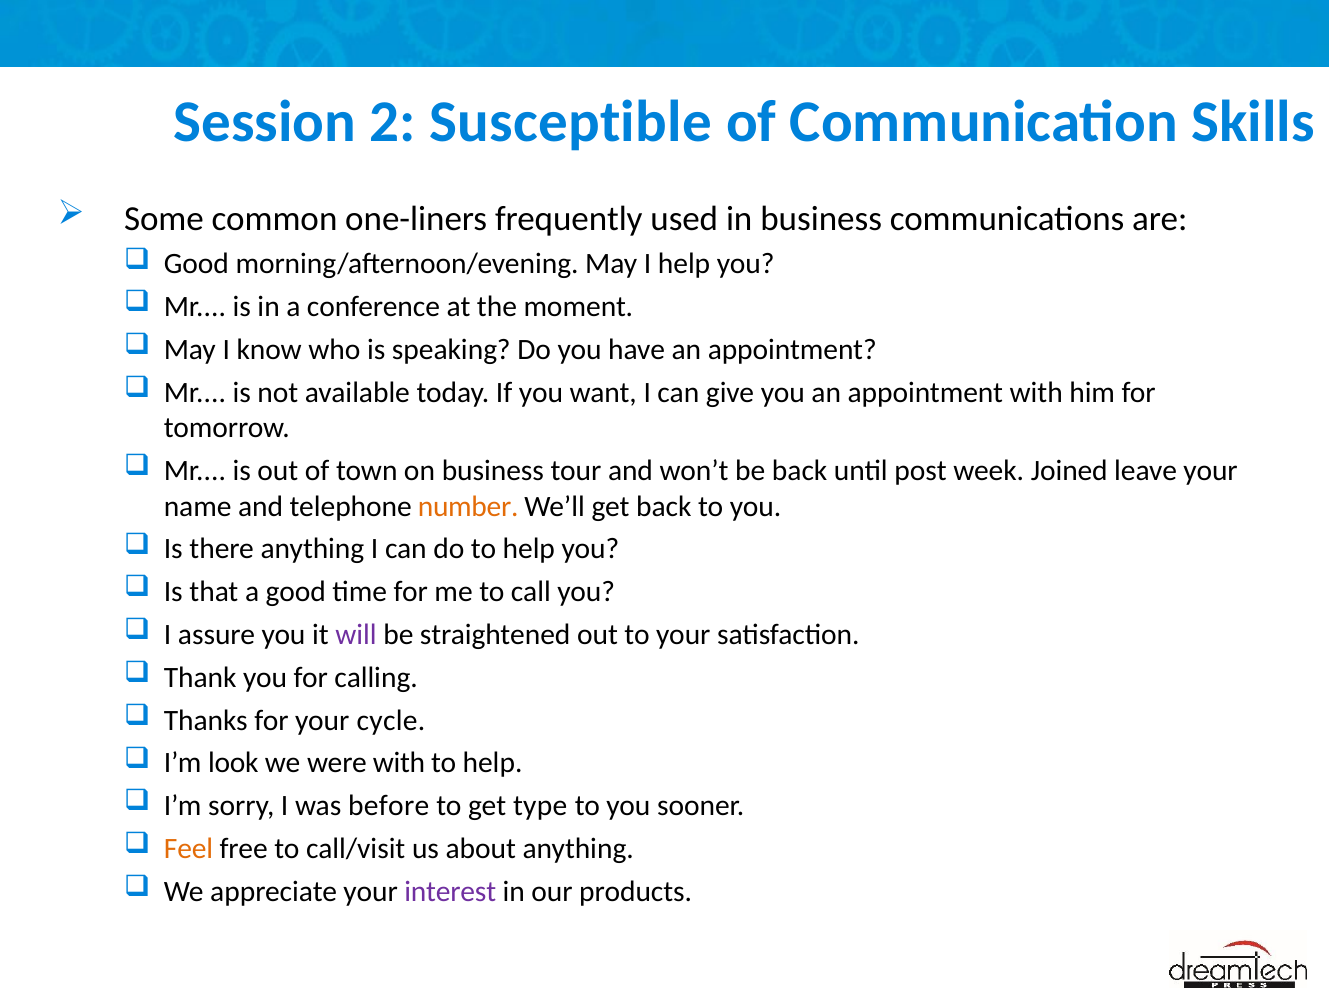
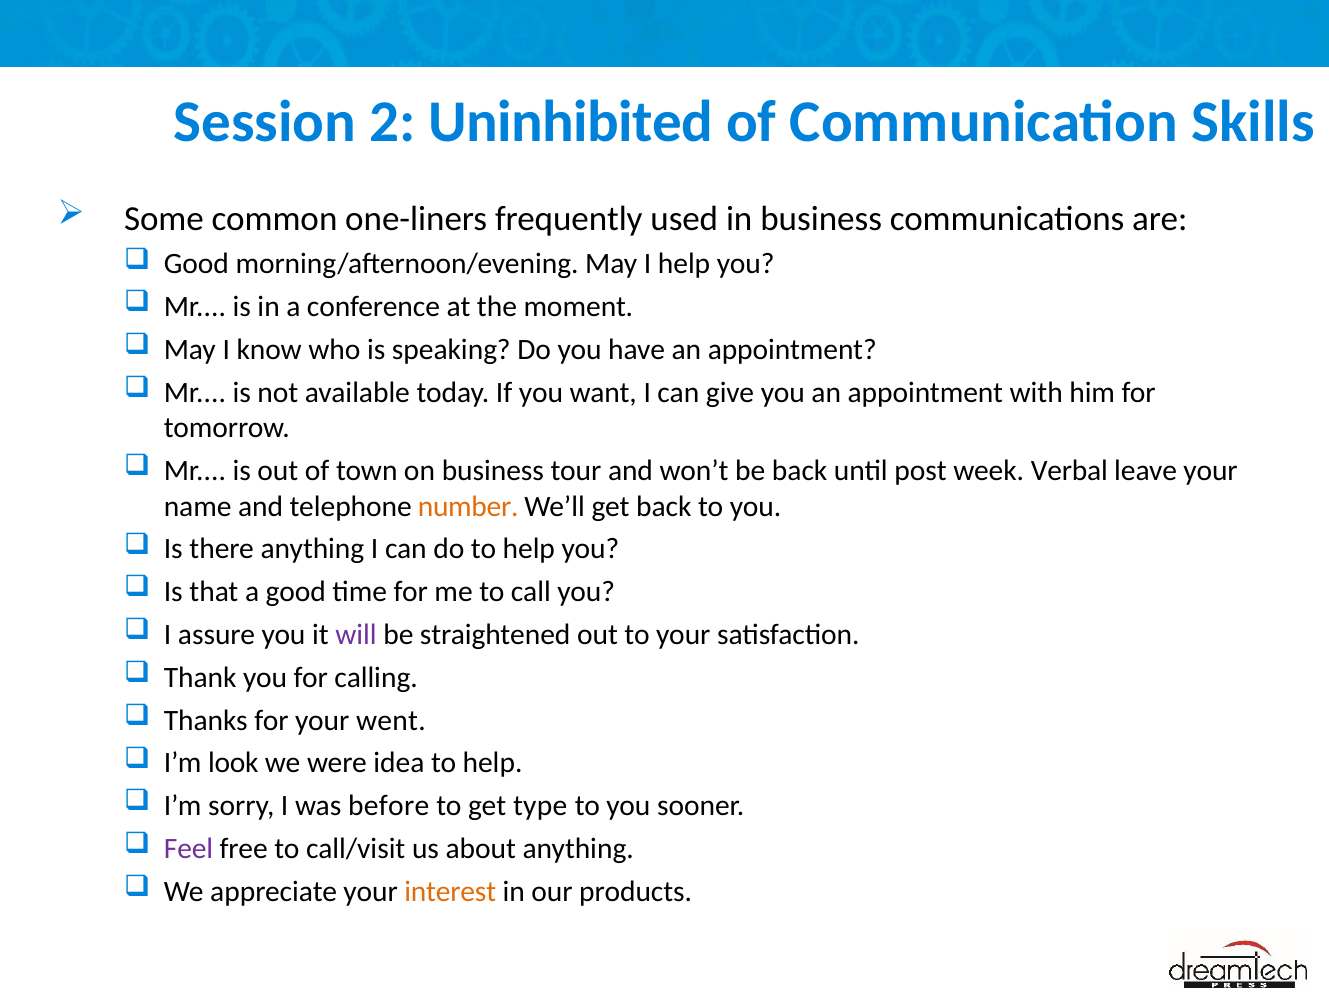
Susceptible: Susceptible -> Uninhibited
Joined: Joined -> Verbal
cycle: cycle -> went
were with: with -> idea
Feel colour: orange -> purple
interest colour: purple -> orange
